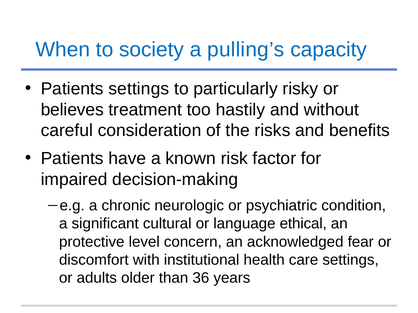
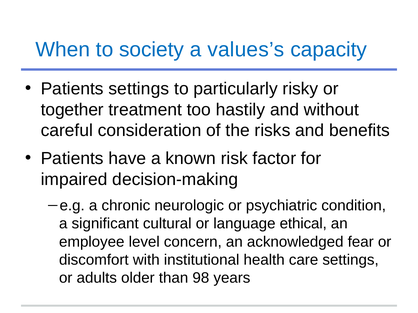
pulling’s: pulling’s -> values’s
believes: believes -> together
protective: protective -> employee
36: 36 -> 98
